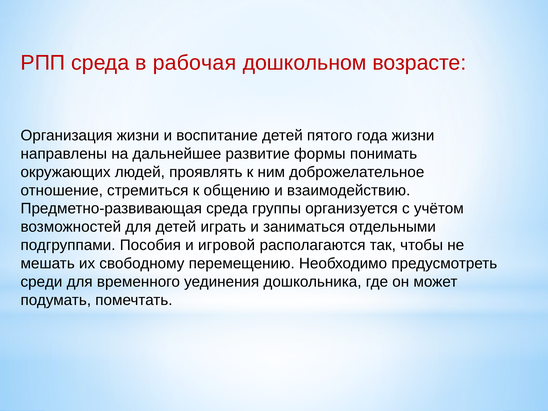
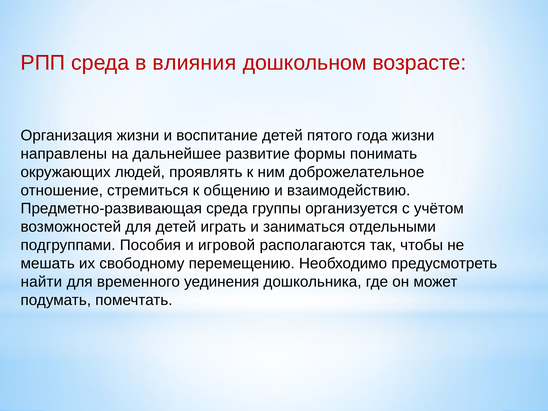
рабочая: рабочая -> влияния
среди: среди -> найти
